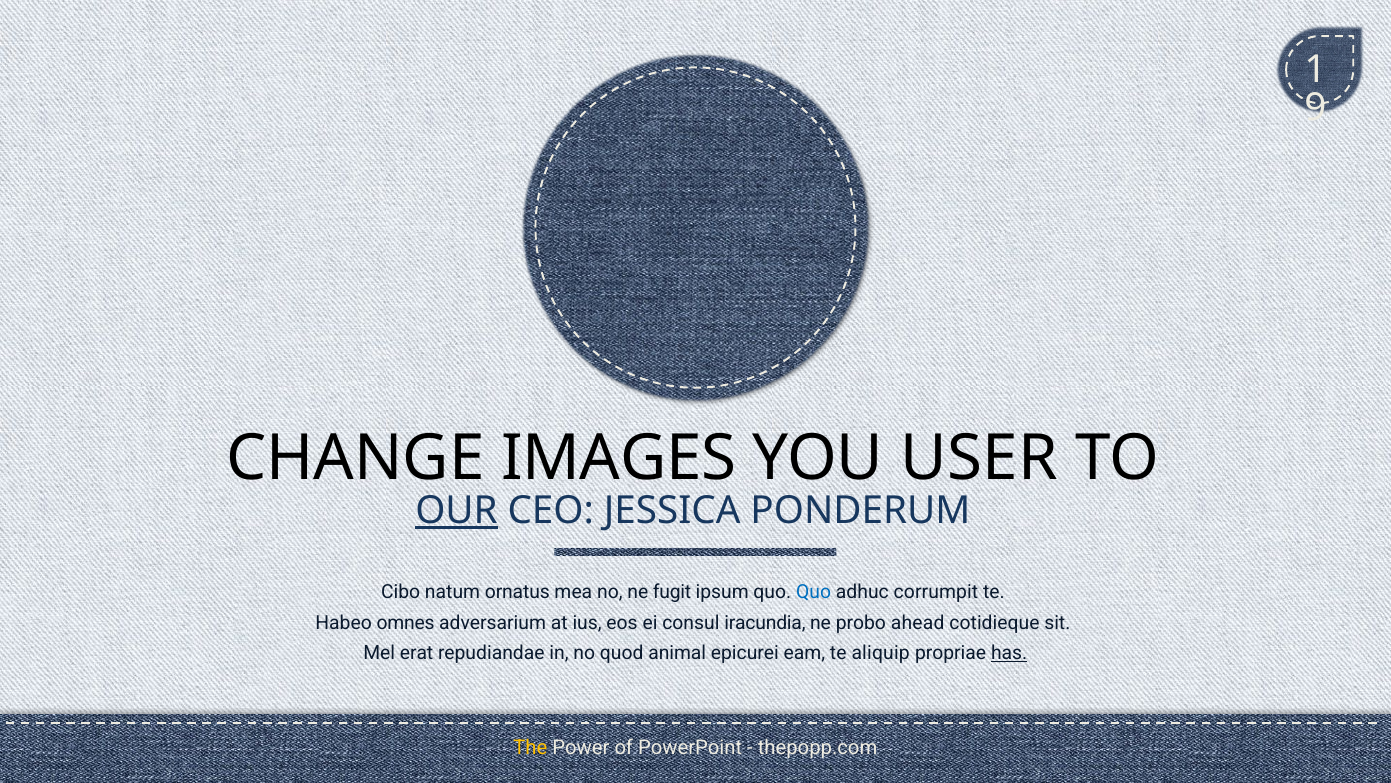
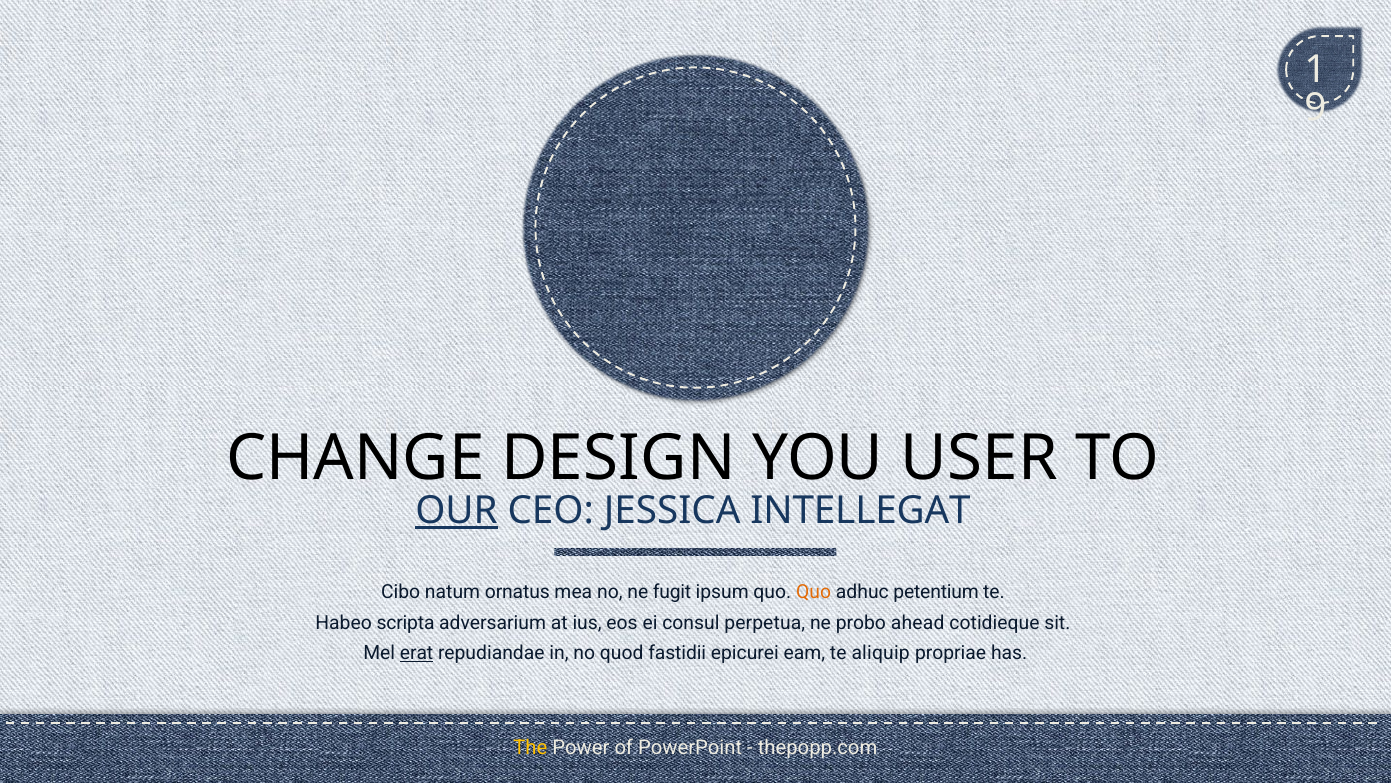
IMAGES: IMAGES -> DESIGN
PONDERUM: PONDERUM -> INTELLEGAT
Quo at (814, 592) colour: blue -> orange
corrumpit: corrumpit -> petentium
omnes: omnes -> scripta
iracundia: iracundia -> perpetua
erat underline: none -> present
animal: animal -> fastidii
has underline: present -> none
